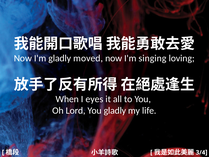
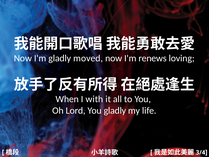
singing: singing -> renews
eyes: eyes -> with
